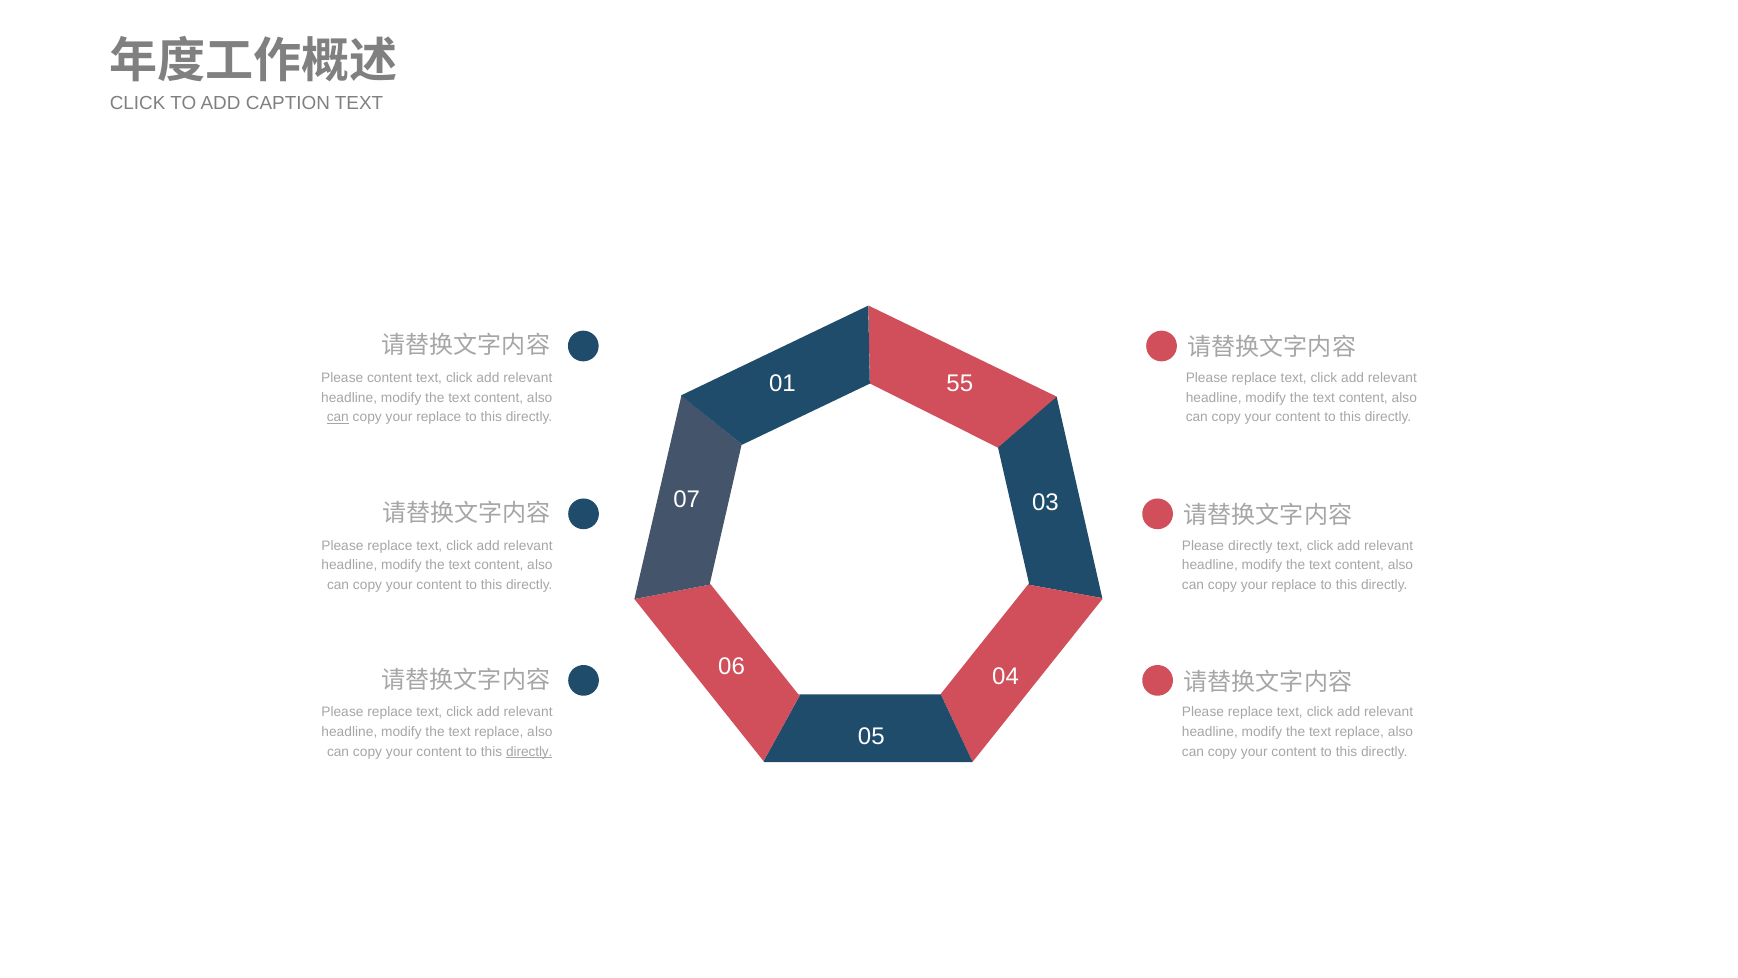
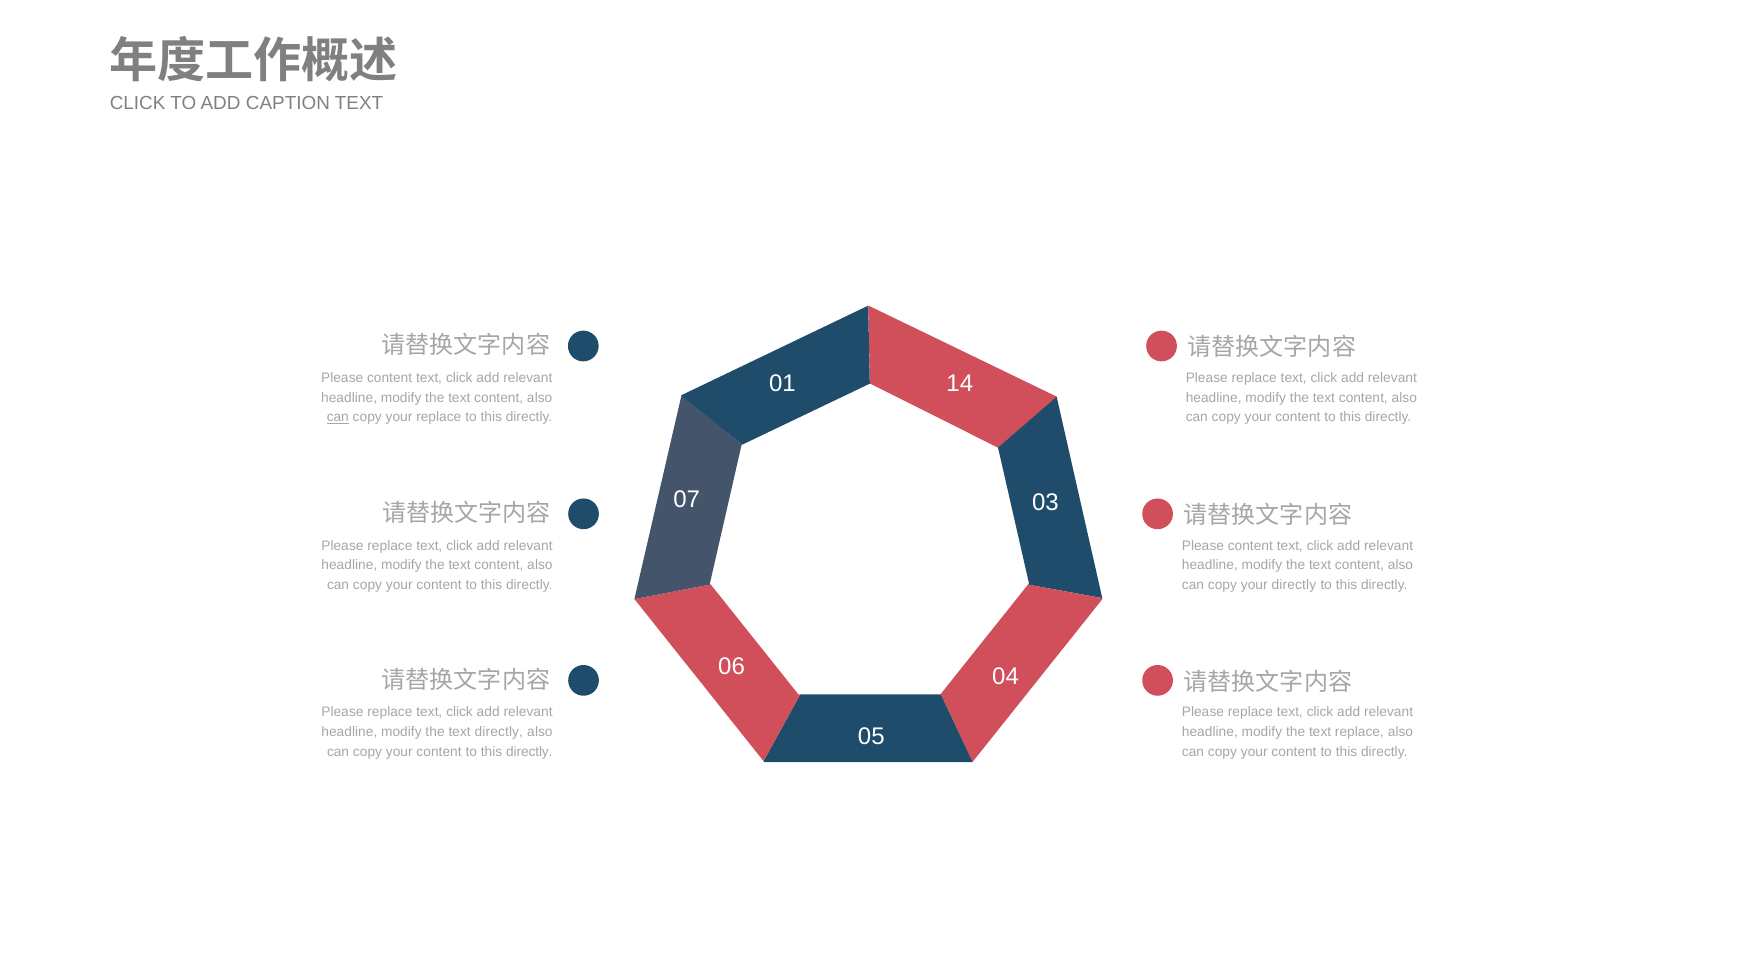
55: 55 -> 14
directly at (1250, 545): directly -> content
replace at (1294, 585): replace -> directly
replace at (499, 732): replace -> directly
directly at (529, 751) underline: present -> none
